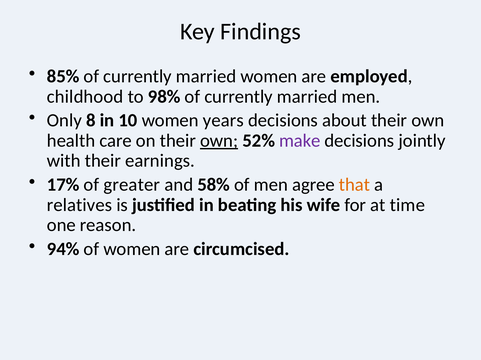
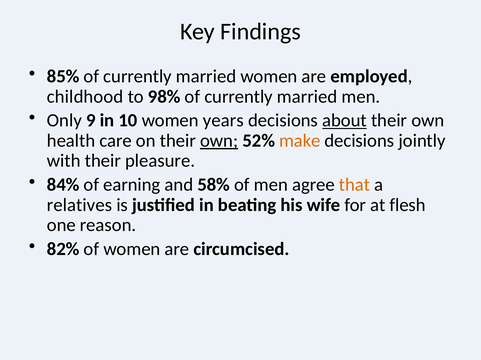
8: 8 -> 9
about underline: none -> present
make colour: purple -> orange
earnings: earnings -> pleasure
17%: 17% -> 84%
greater: greater -> earning
time: time -> flesh
94%: 94% -> 82%
